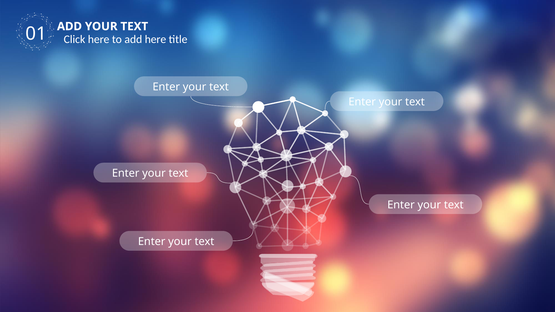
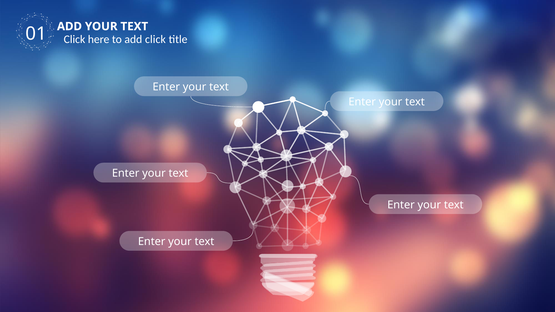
add here: here -> click
